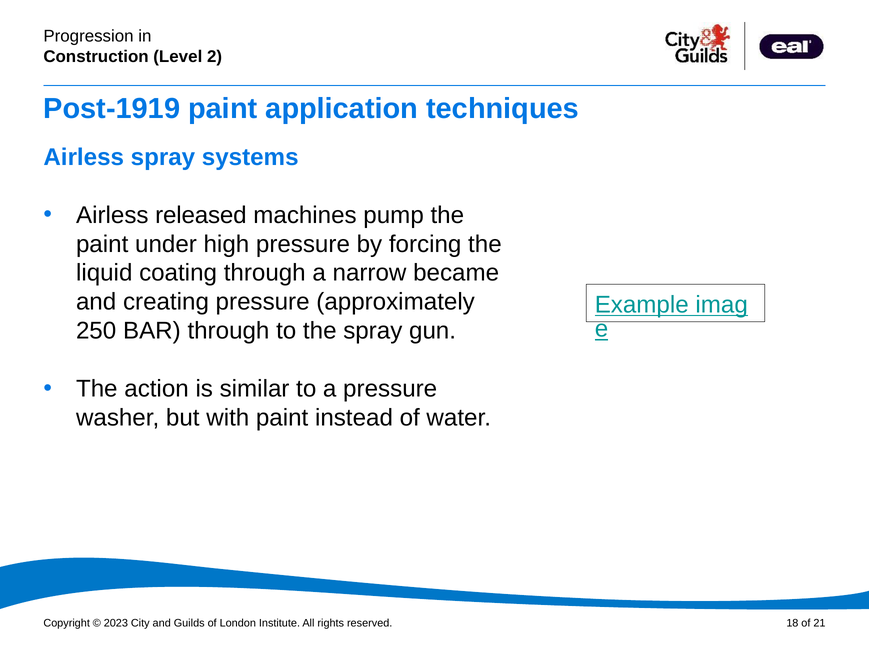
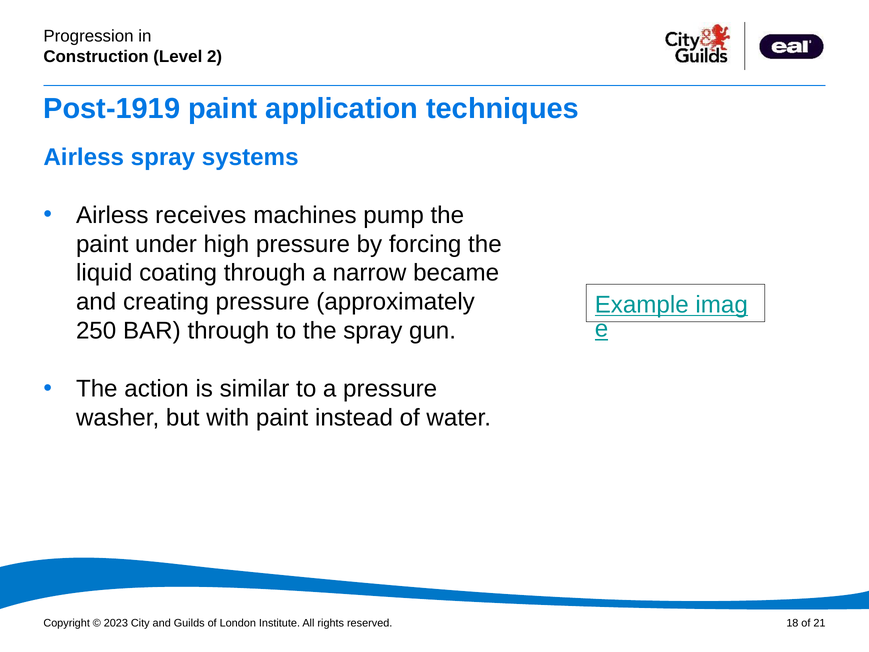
released: released -> receives
